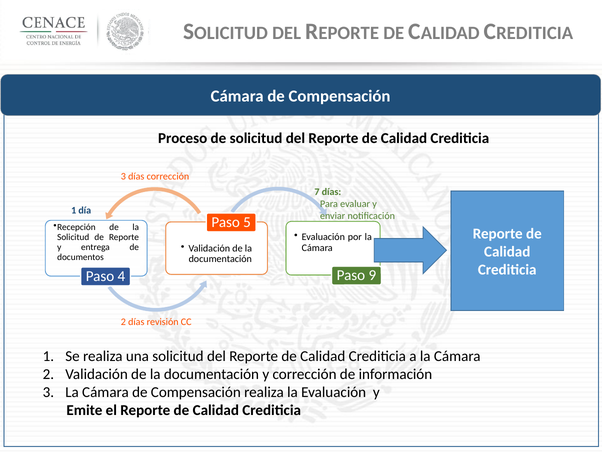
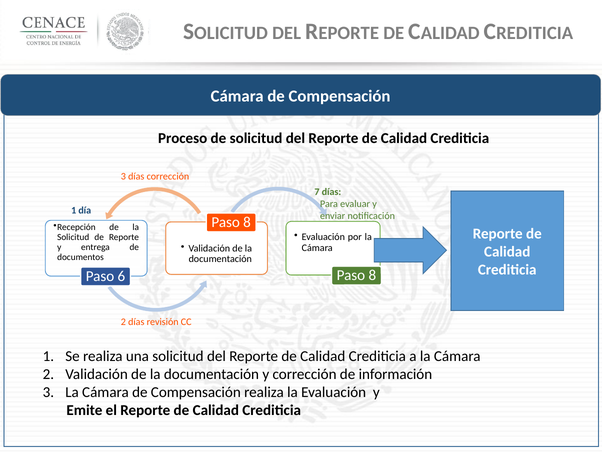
5 at (247, 222): 5 -> 8
9 at (372, 275): 9 -> 8
4: 4 -> 6
